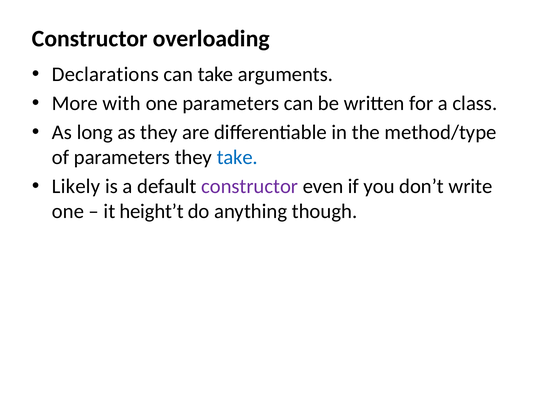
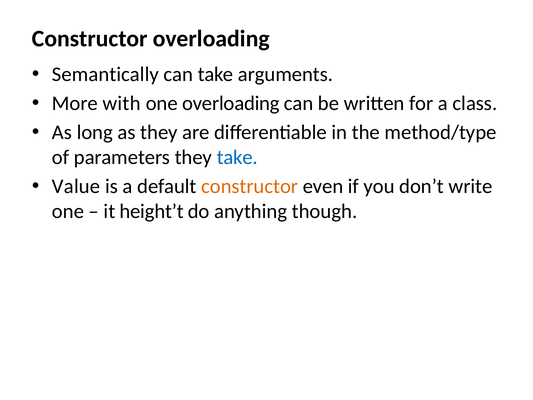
Declarations: Declarations -> Semantically
one parameters: parameters -> overloading
Likely: Likely -> Value
constructor at (250, 186) colour: purple -> orange
